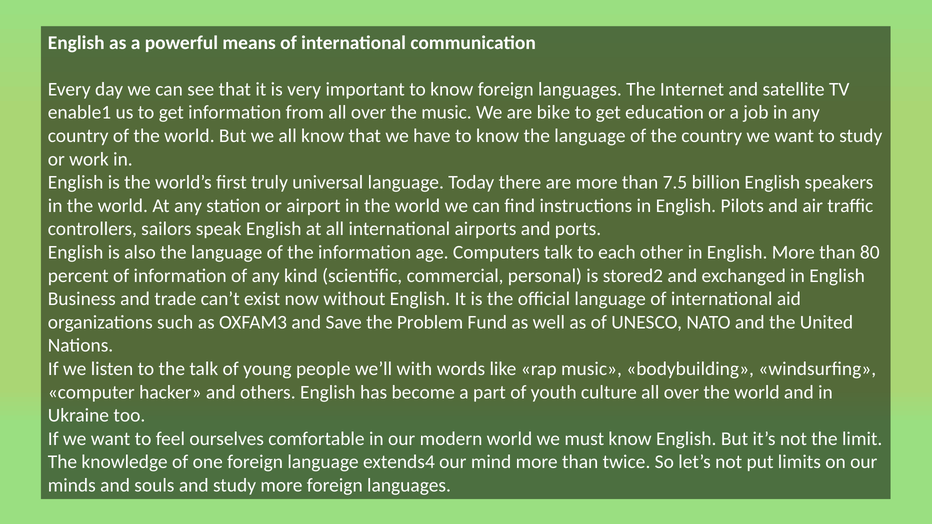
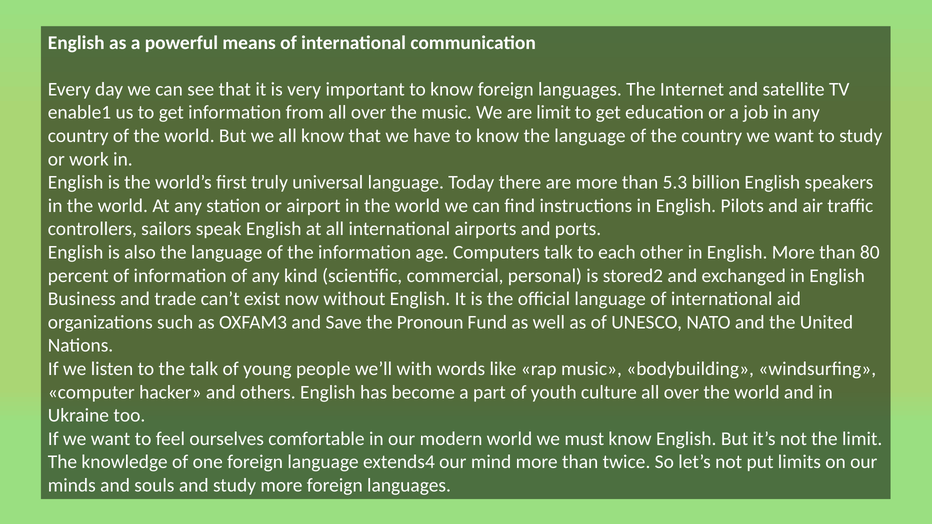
are bike: bike -> limit
7.5: 7.5 -> 5.3
Problem: Problem -> Pronoun
